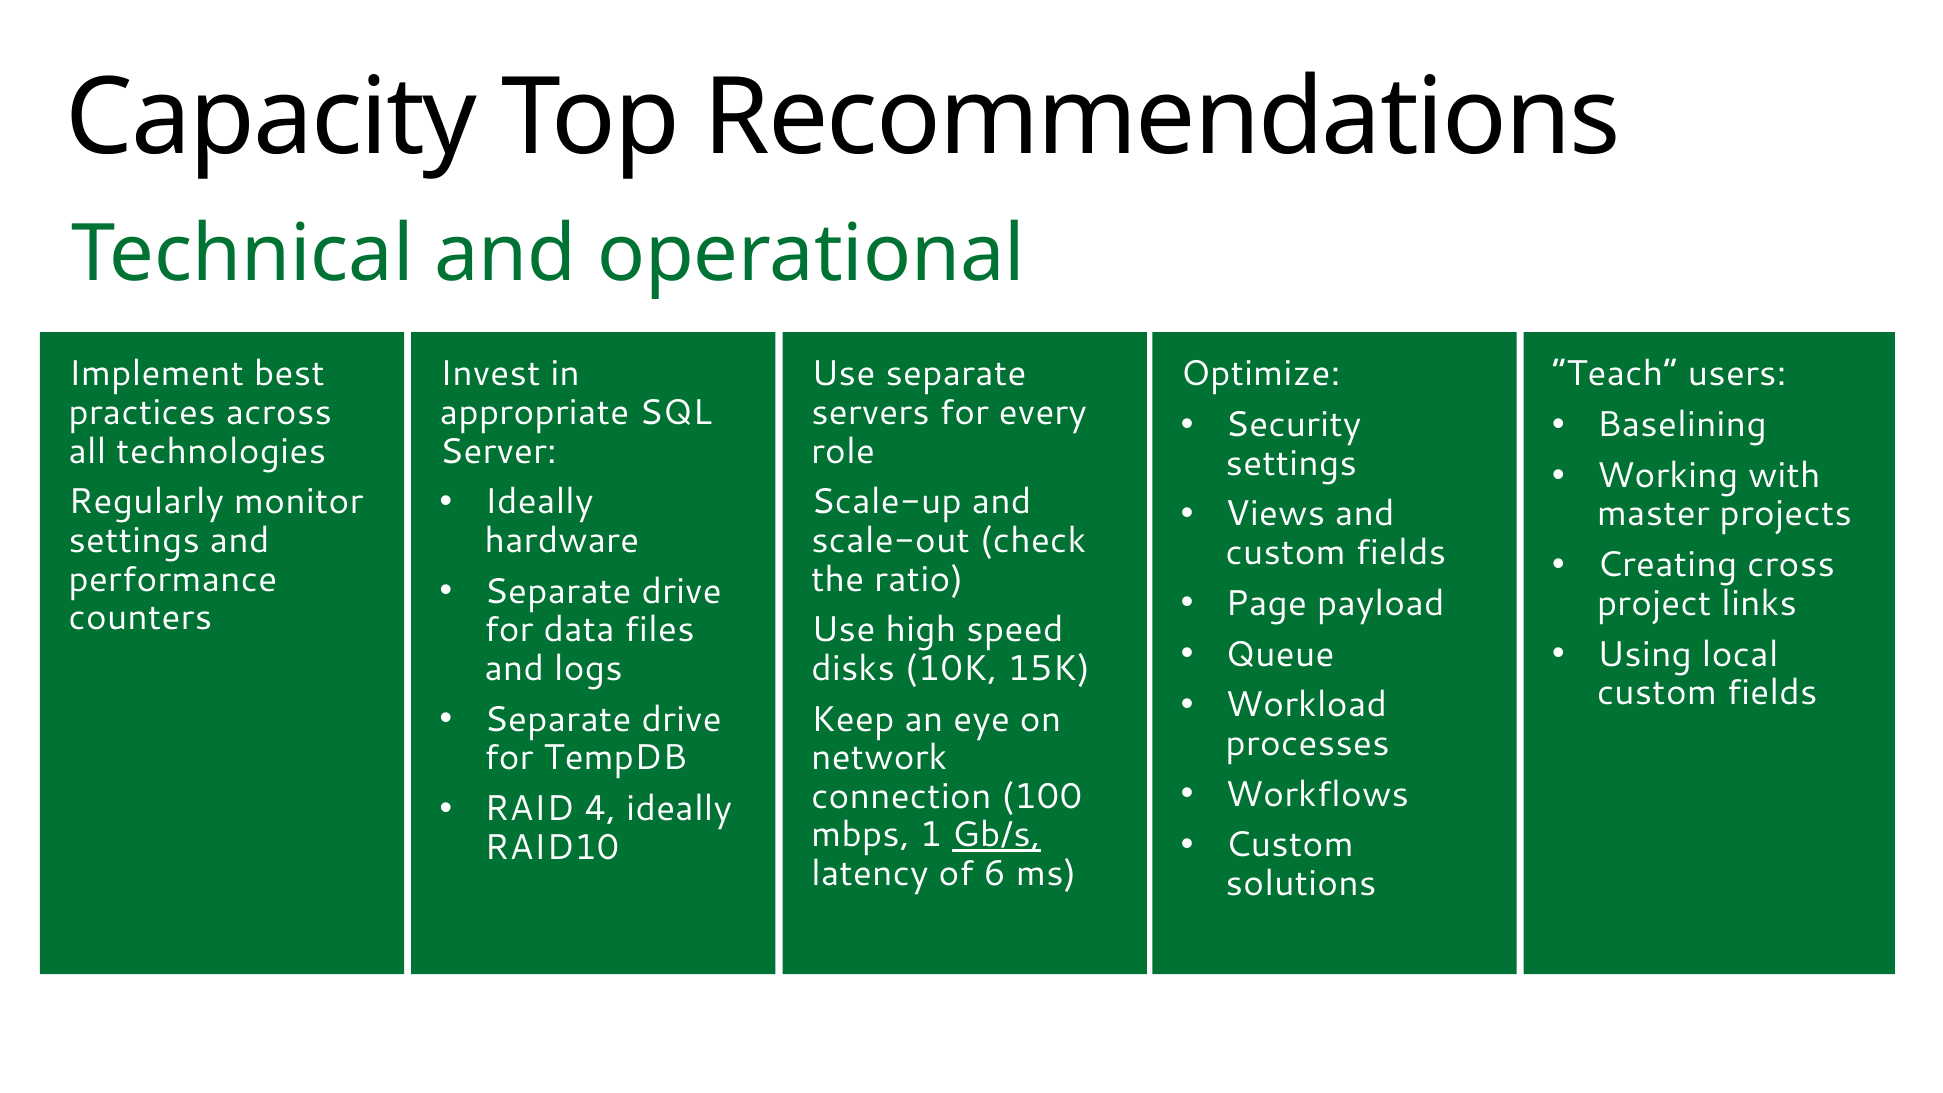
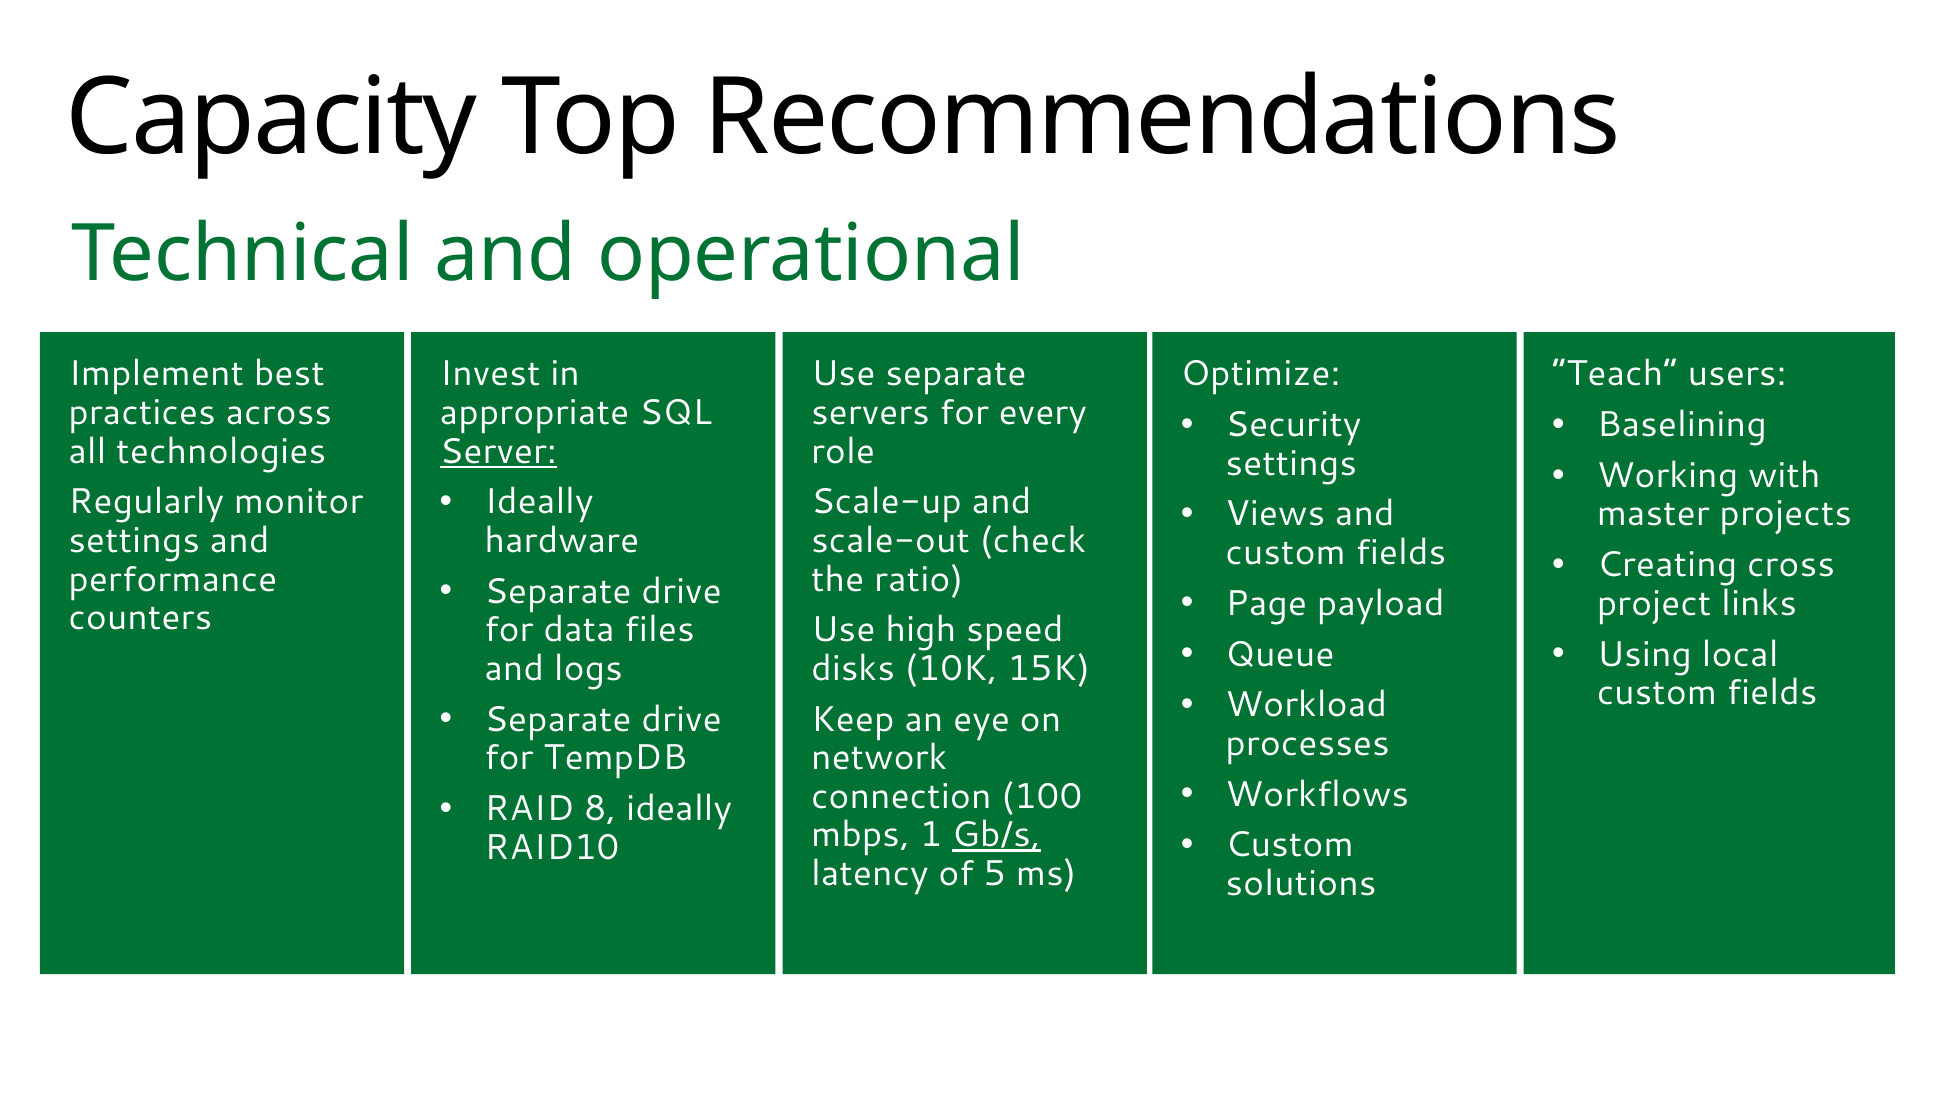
Server underline: none -> present
4: 4 -> 8
6: 6 -> 5
